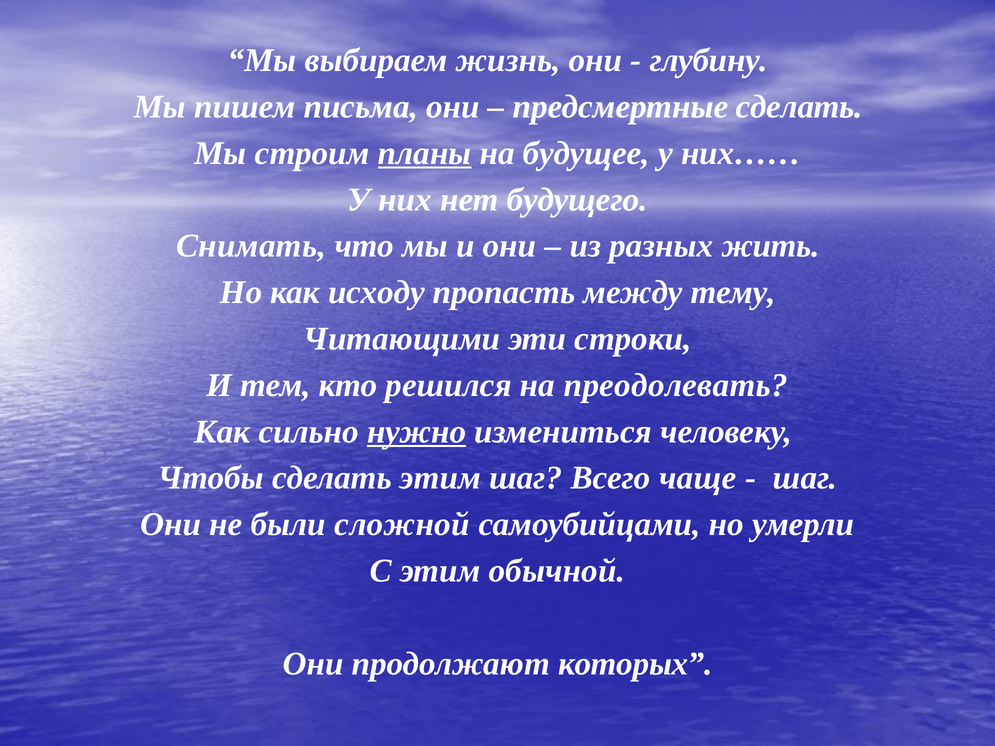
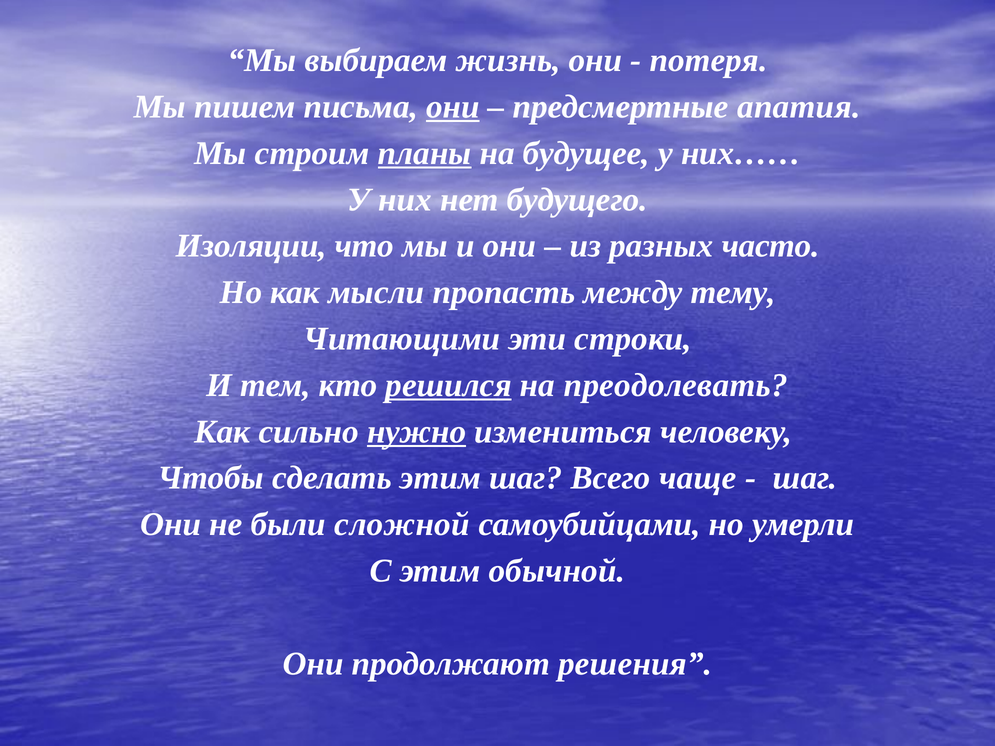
глубину: глубину -> потеря
они at (453, 107) underline: none -> present
предсмертные сделать: сделать -> апатия
Снимать: Снимать -> Изоляции
жить: жить -> часто
исходу: исходу -> мысли
решился underline: none -> present
которых: которых -> решения
